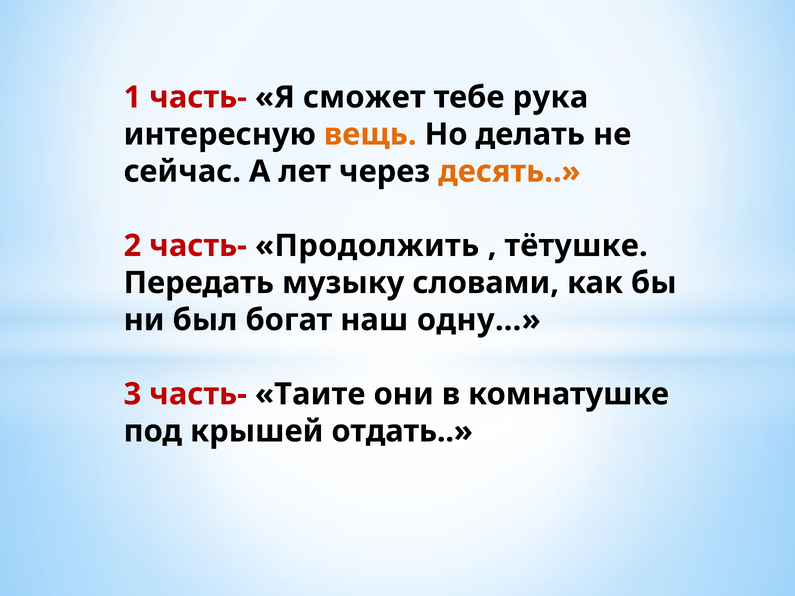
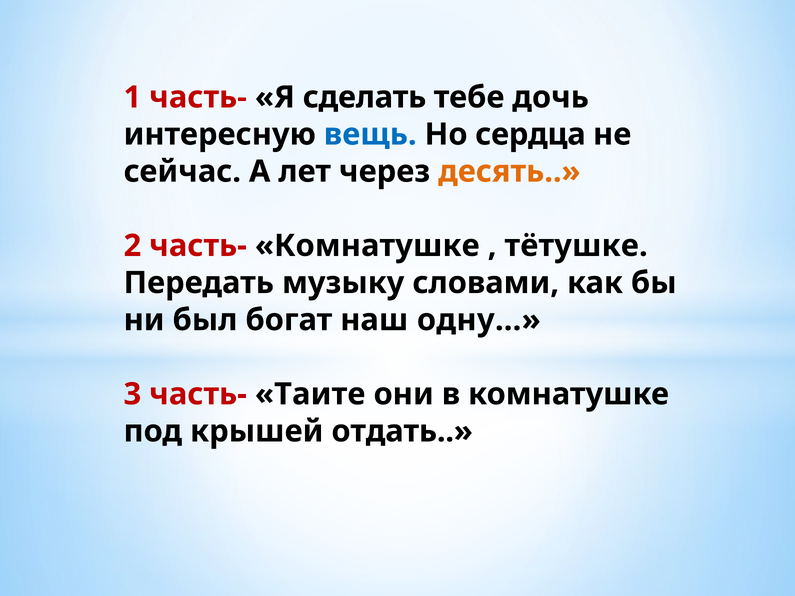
сможет: сможет -> сделать
рука: рука -> дочь
вещь colour: orange -> blue
делать: делать -> сердца
часть- Продолжить: Продолжить -> Комнатушке
